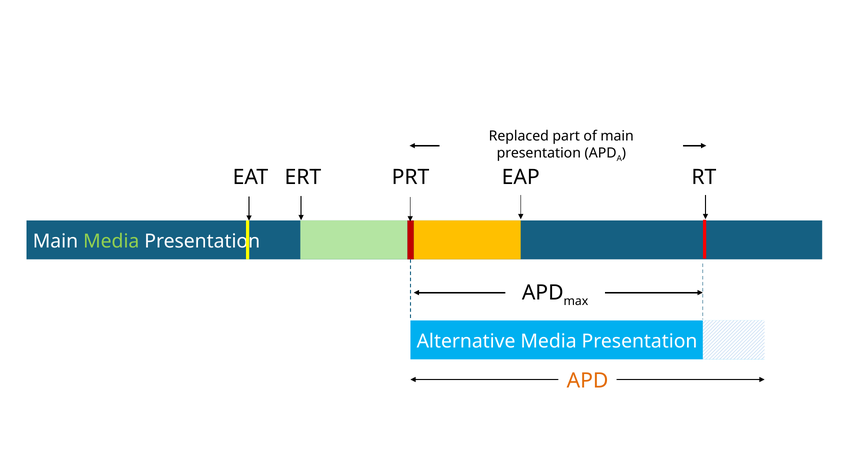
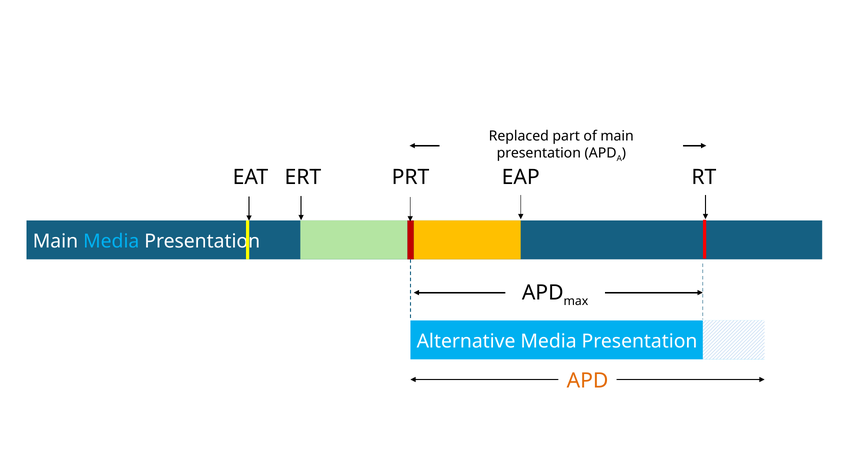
Media at (111, 241) colour: light green -> light blue
